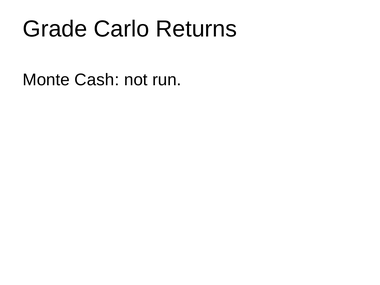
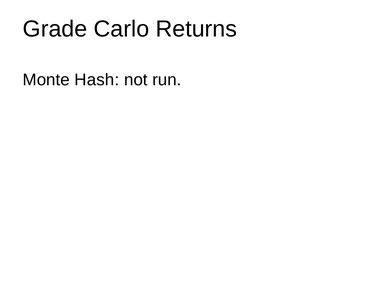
Cash: Cash -> Hash
